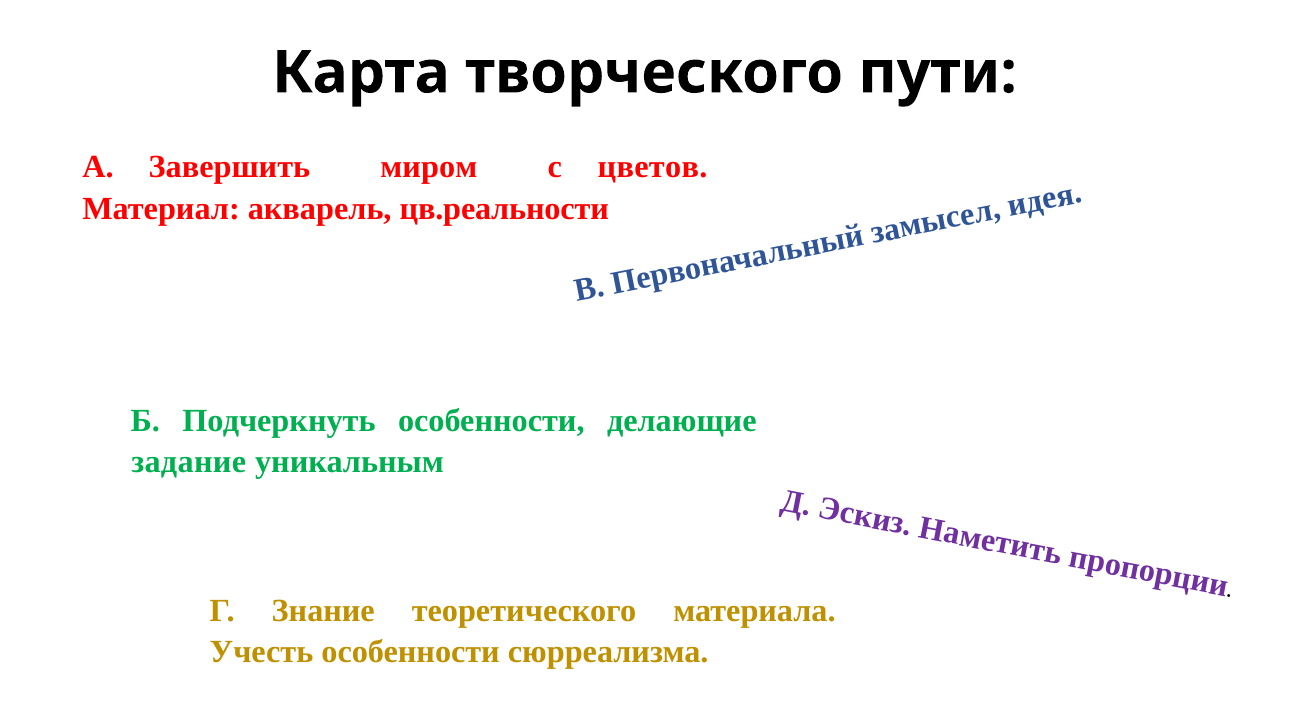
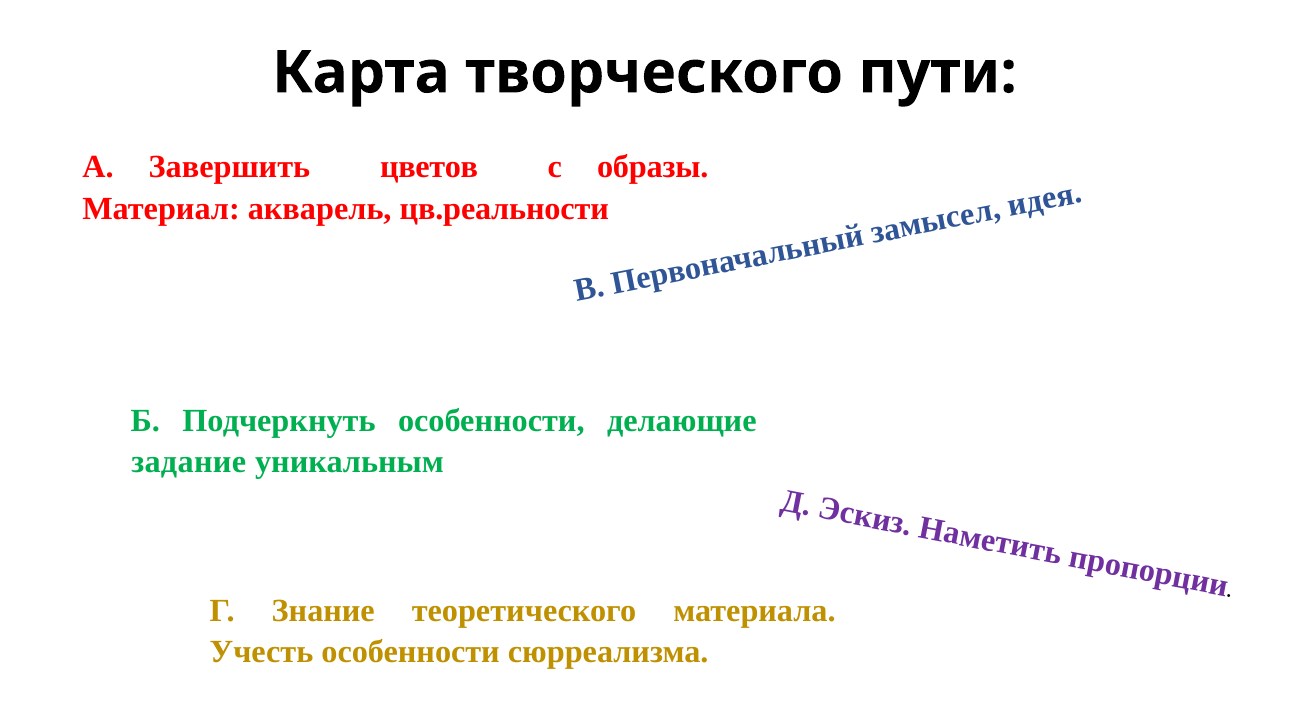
миром: миром -> цветов
цветов: цветов -> образы
